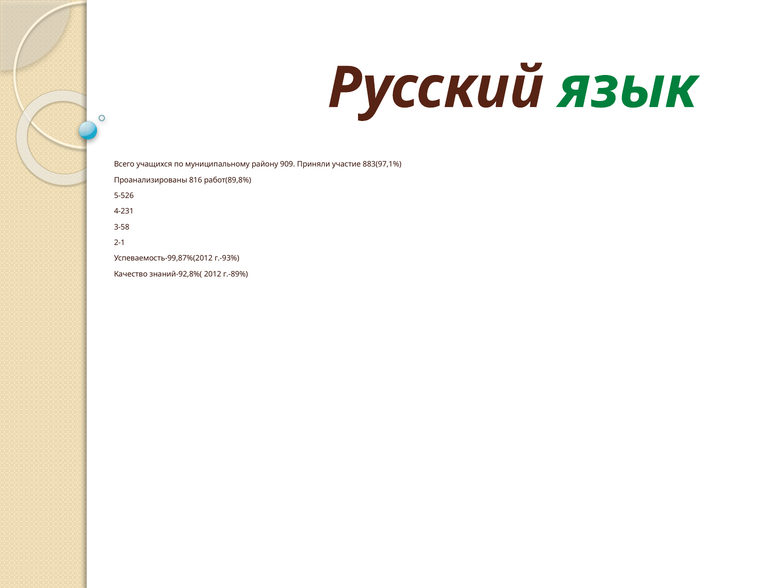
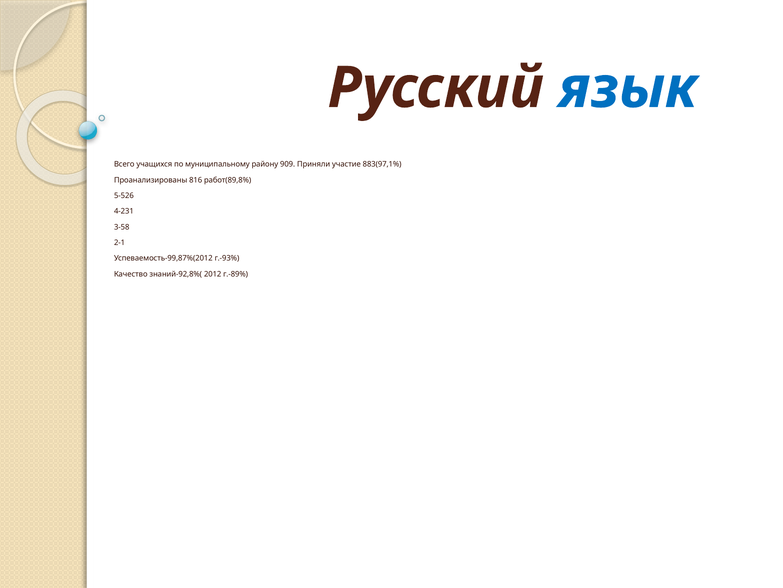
язык colour: green -> blue
